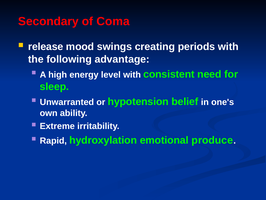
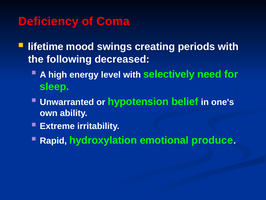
Secondary: Secondary -> Deficiency
release: release -> lifetime
advantage: advantage -> decreased
consistent: consistent -> selectively
